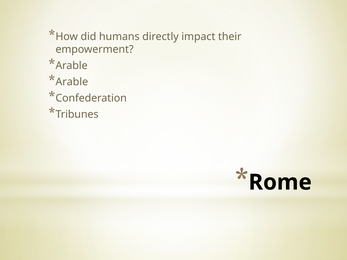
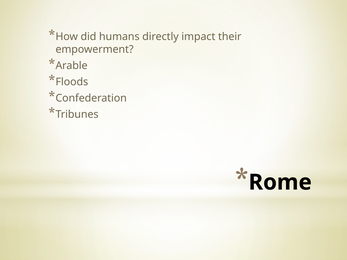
Arable at (72, 82): Arable -> Floods
